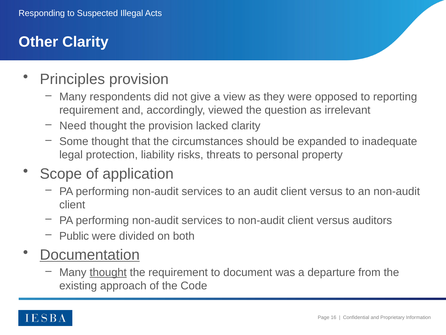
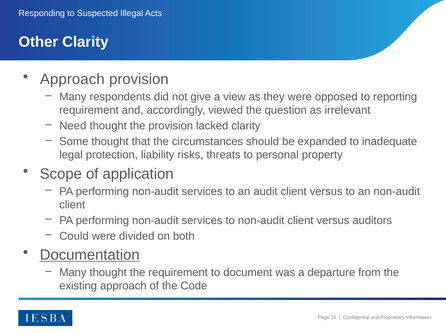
Principles at (72, 79): Principles -> Approach
Public: Public -> Could
thought at (108, 272) underline: present -> none
